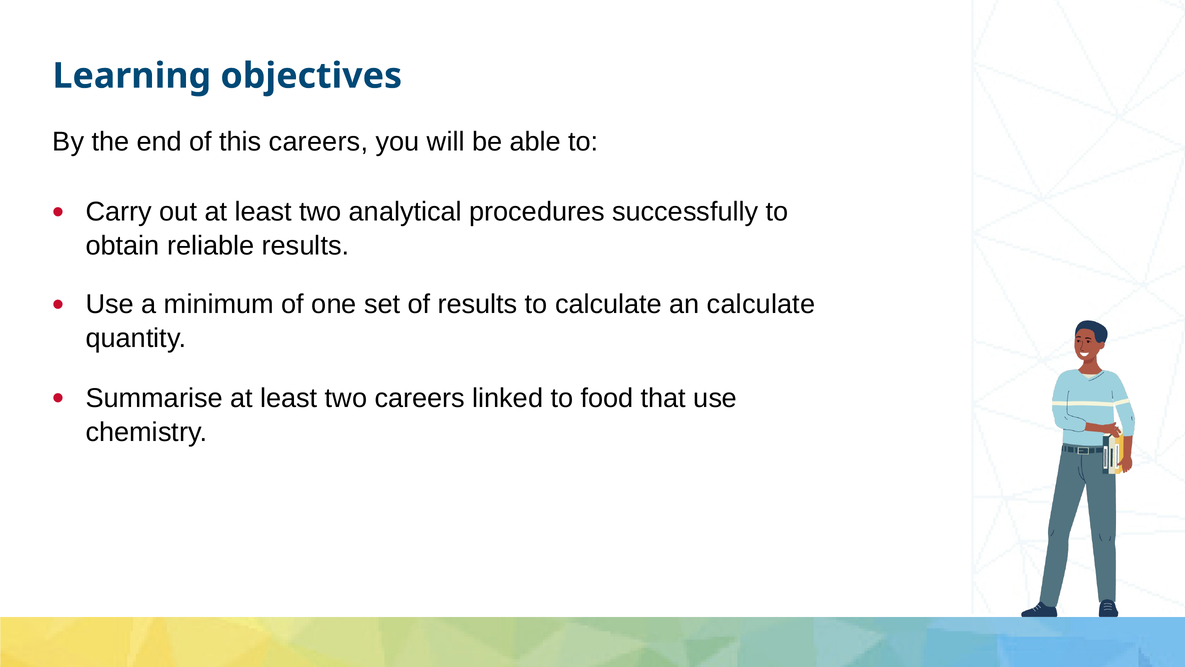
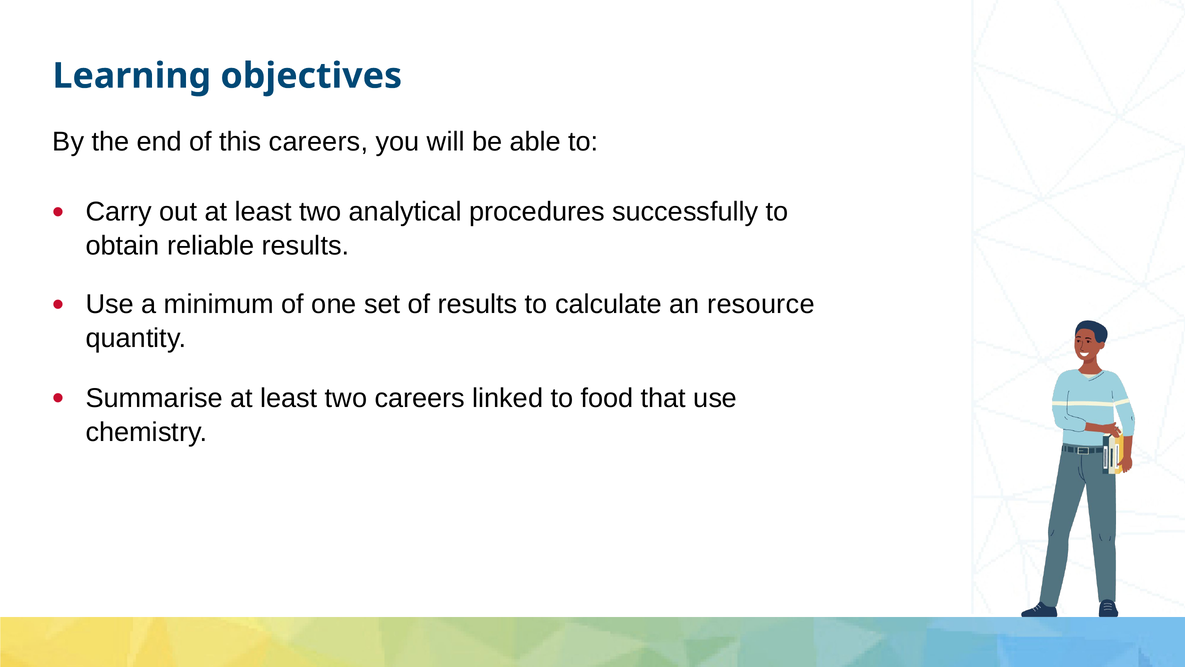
an calculate: calculate -> resource
